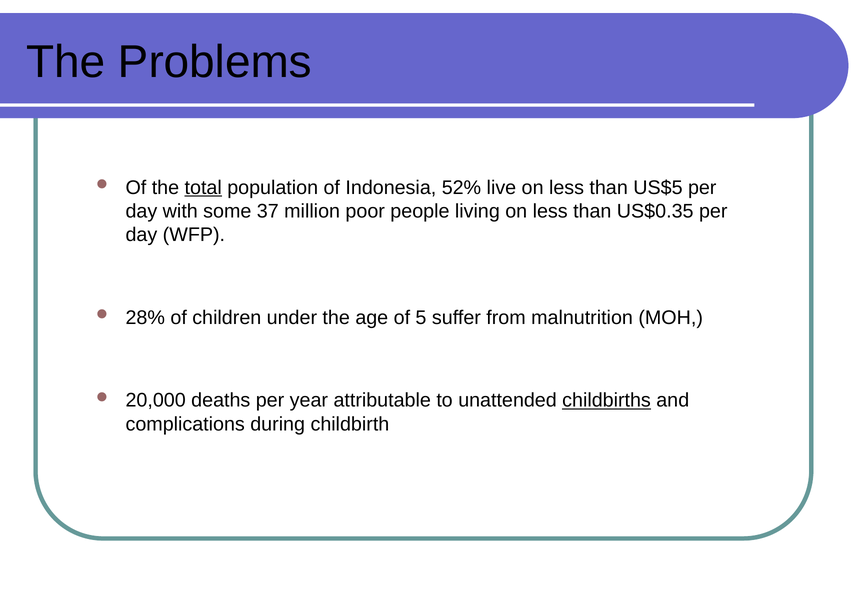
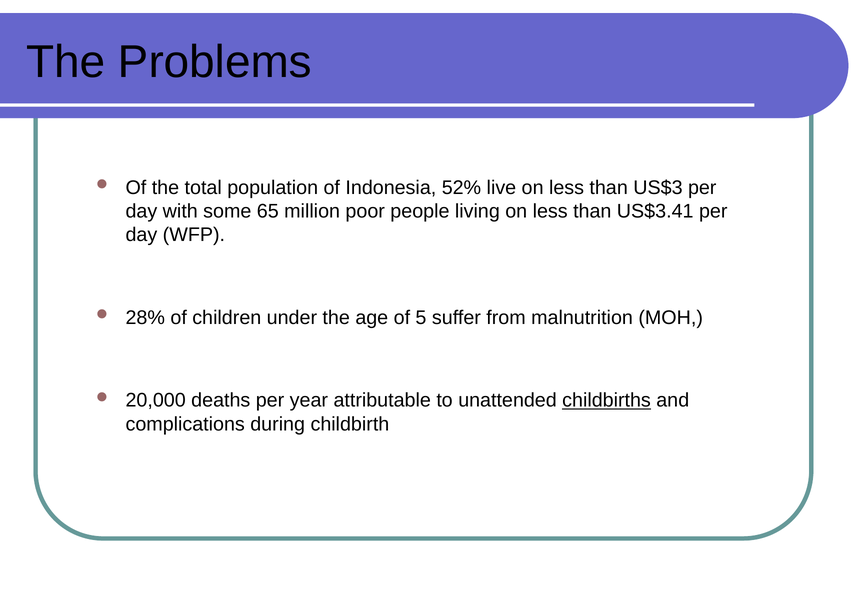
total underline: present -> none
US$5: US$5 -> US$3
37: 37 -> 65
US$0.35: US$0.35 -> US$3.41
